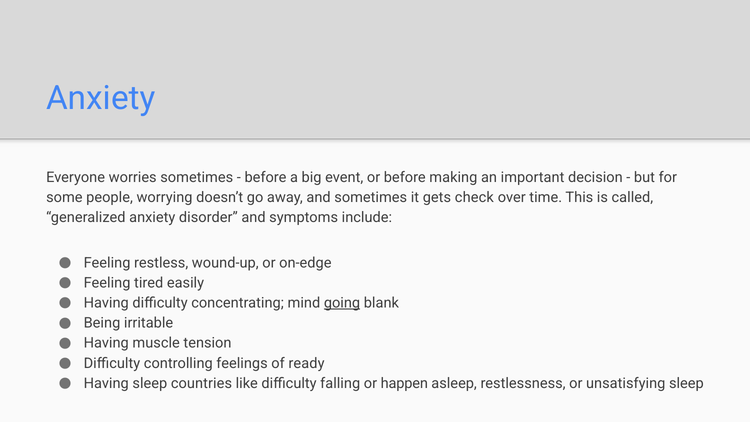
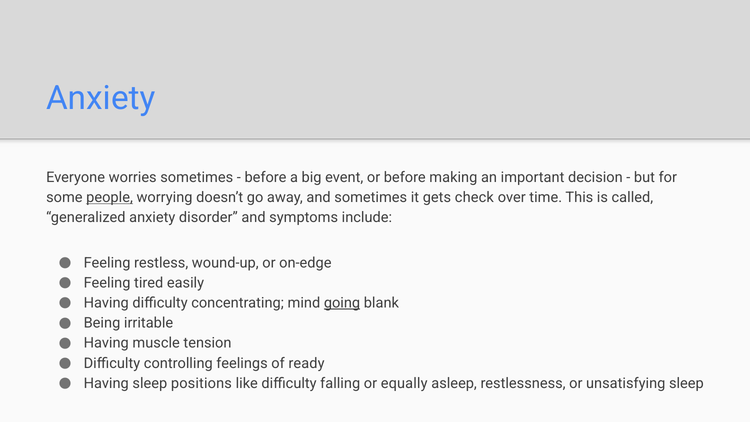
people underline: none -> present
countries: countries -> positions
happen: happen -> equally
